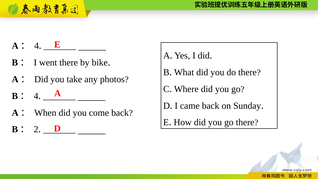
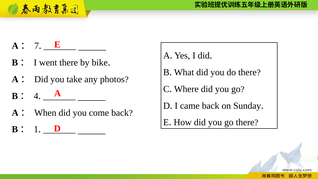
4 at (37, 46): 4 -> 7
2: 2 -> 1
